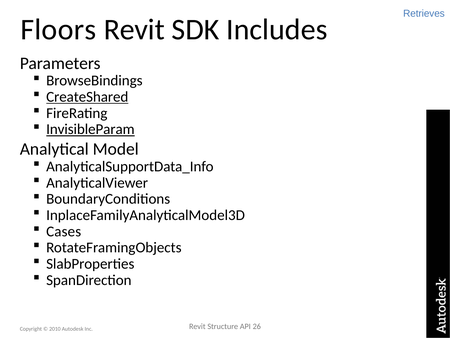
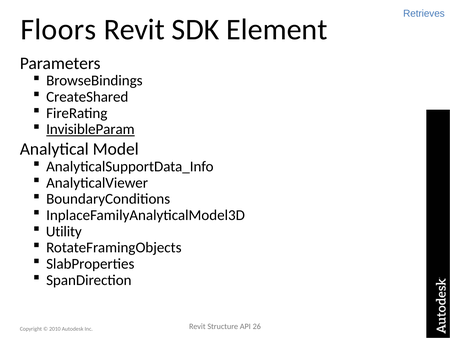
Includes: Includes -> Element
CreateShared underline: present -> none
Cases: Cases -> Utility
